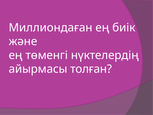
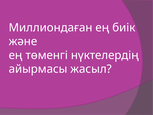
толған: толған -> жасыл
